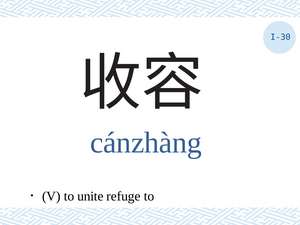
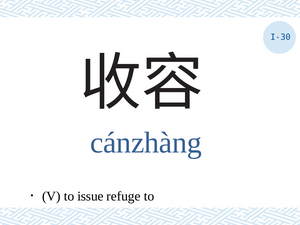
unite: unite -> issue
